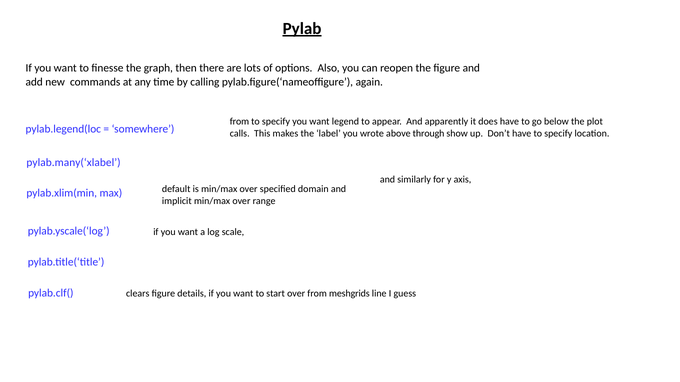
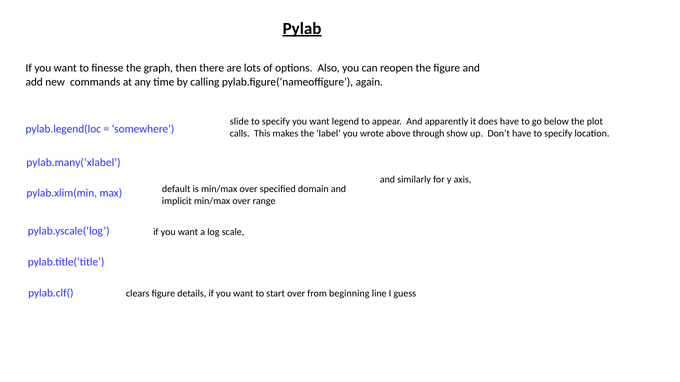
from at (239, 122): from -> slide
meshgrids: meshgrids -> beginning
